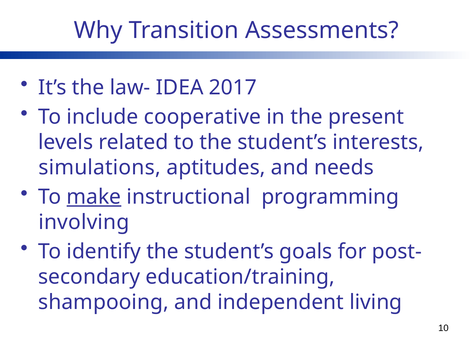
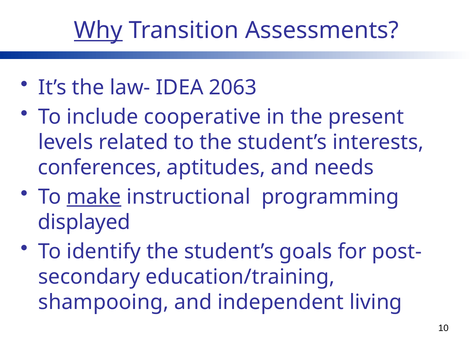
Why underline: none -> present
2017: 2017 -> 2063
simulations: simulations -> conferences
involving: involving -> displayed
